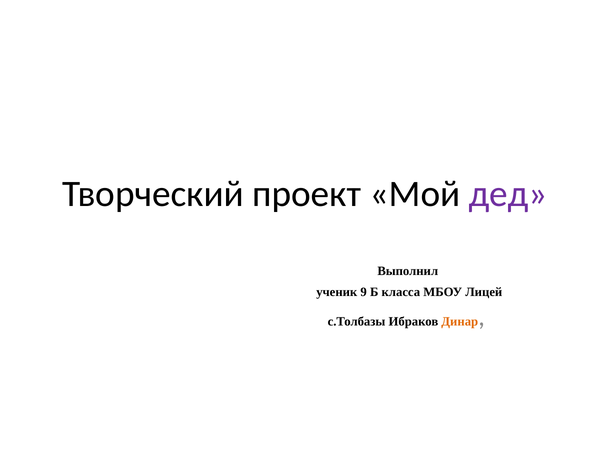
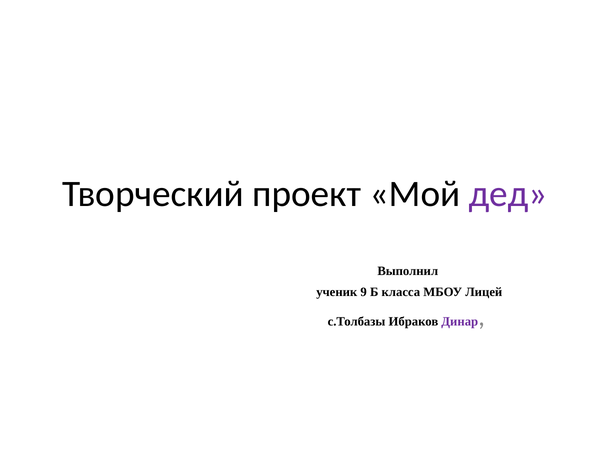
Динар colour: orange -> purple
